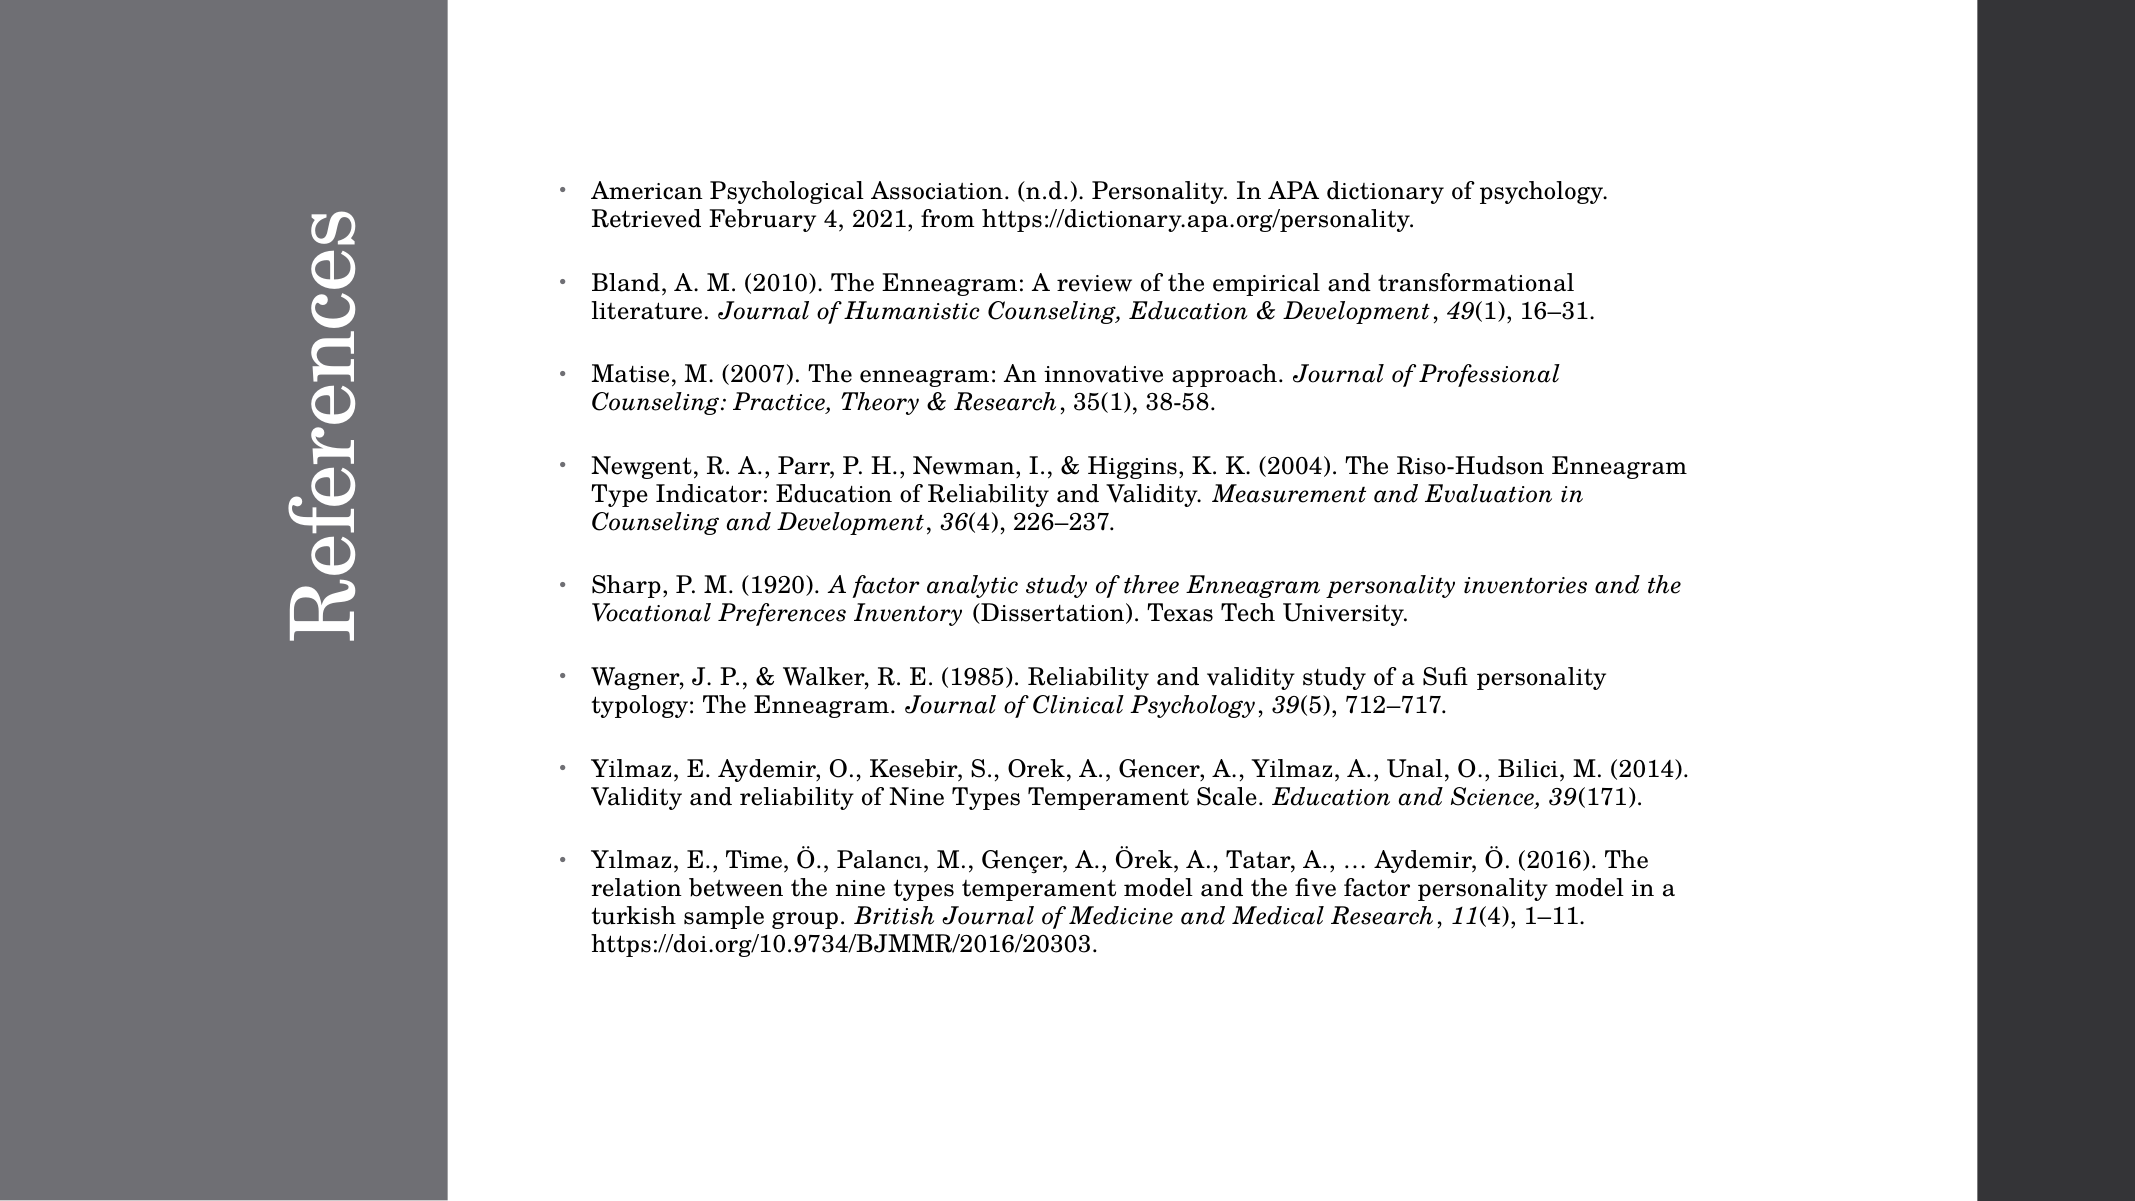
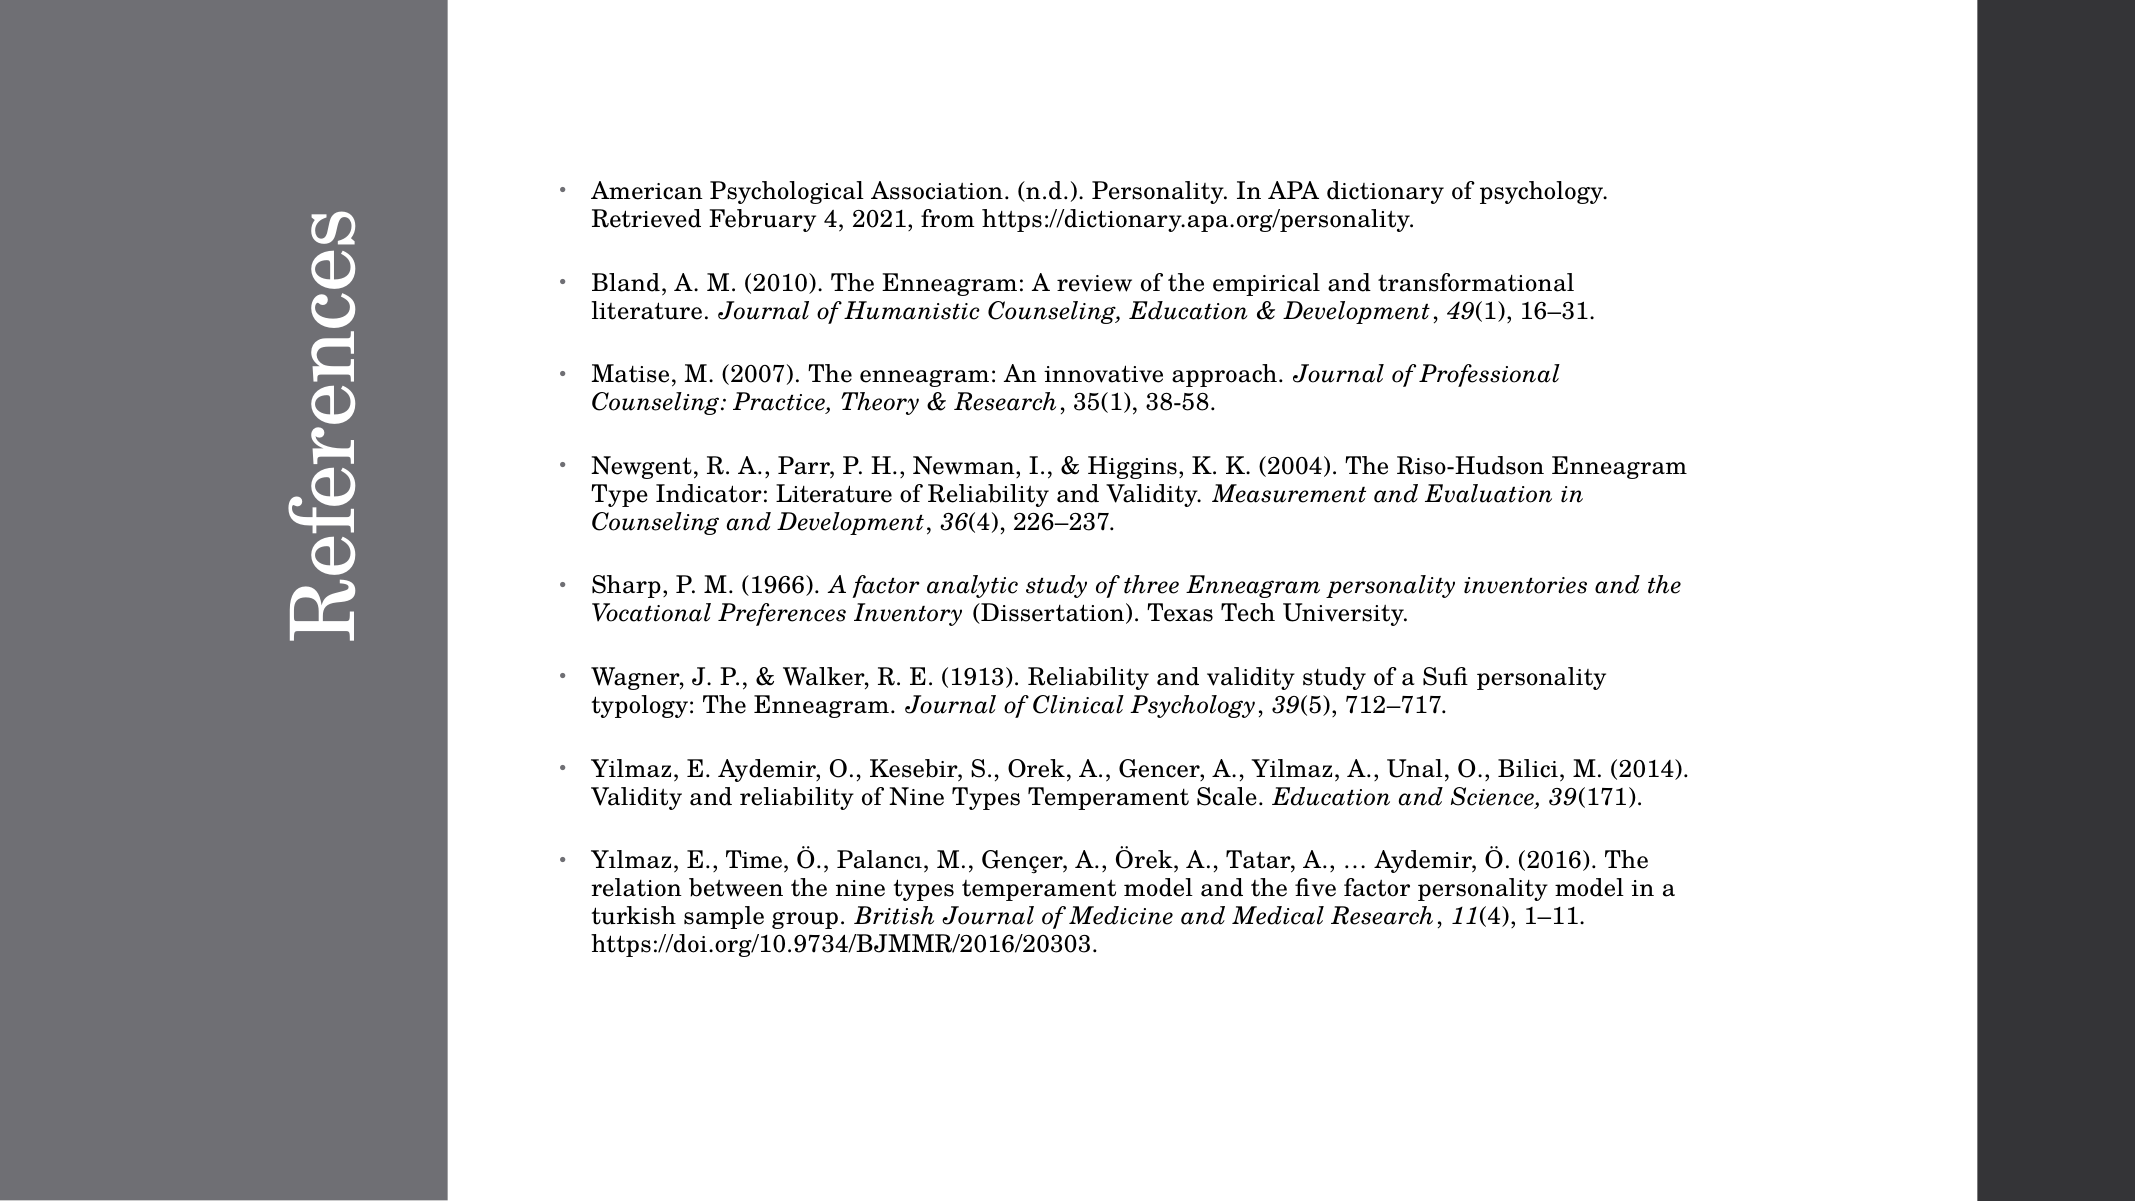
Indicator Education: Education -> Literature
1920: 1920 -> 1966
1985: 1985 -> 1913
